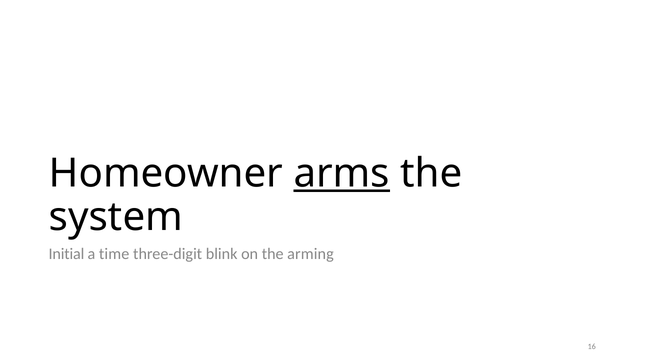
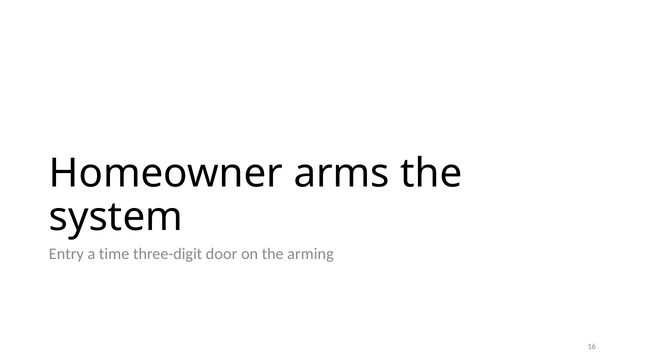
arms underline: present -> none
Initial: Initial -> Entry
blink: blink -> door
